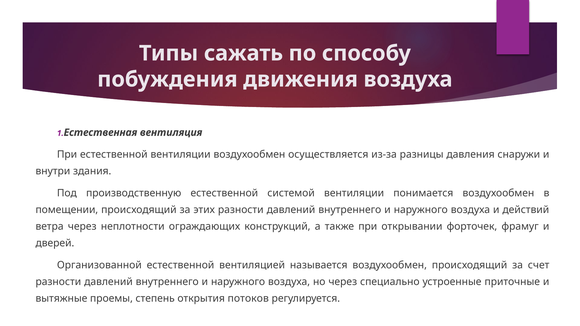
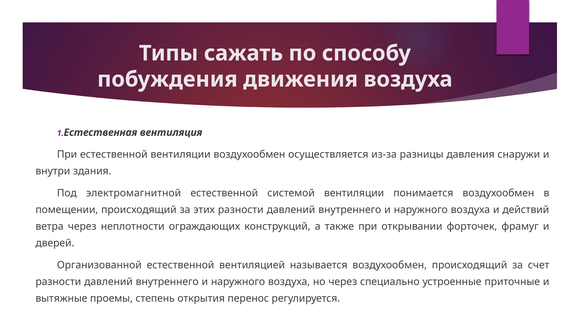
производственную: производственную -> электромагнитной
потоков: потоков -> перенос
